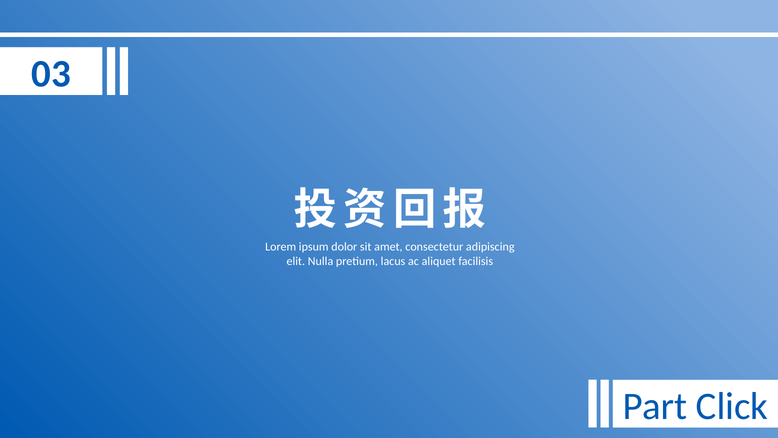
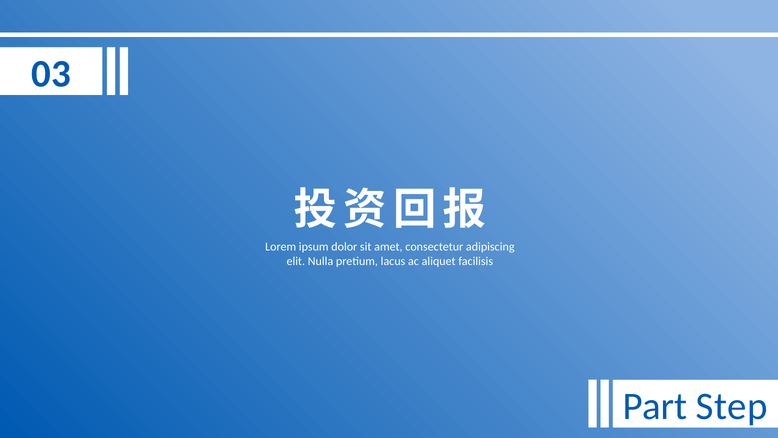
Click: Click -> Step
